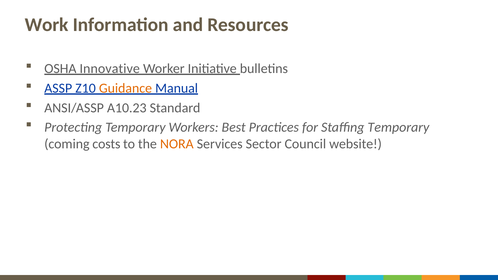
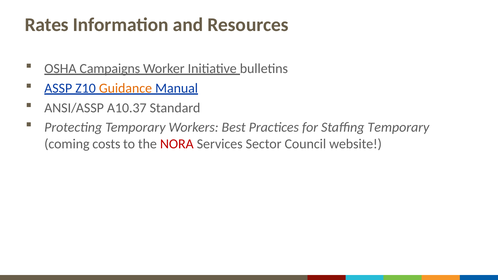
Work: Work -> Rates
Innovative: Innovative -> Campaigns
A10.23: A10.23 -> A10.37
NORA colour: orange -> red
